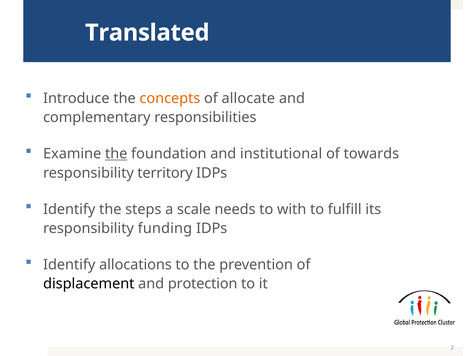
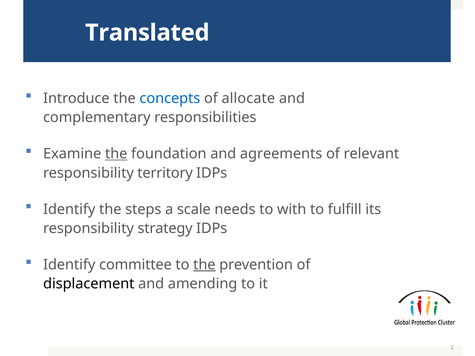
concepts colour: orange -> blue
institutional: institutional -> agreements
towards: towards -> relevant
funding: funding -> strategy
allocations: allocations -> committee
the at (204, 265) underline: none -> present
protection: protection -> amending
